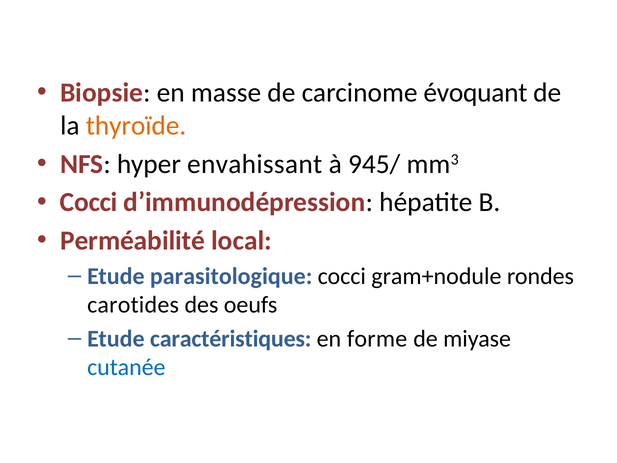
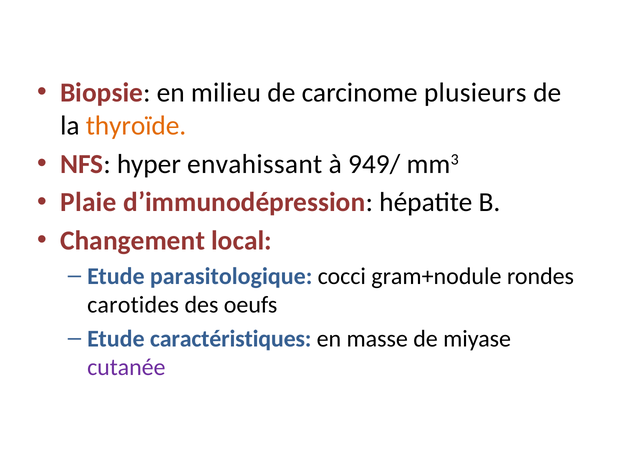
masse: masse -> milieu
évoquant: évoquant -> plusieurs
945/: 945/ -> 949/
Cocci at (89, 202): Cocci -> Plaie
Perméabilité: Perméabilité -> Changement
forme: forme -> masse
cutanée colour: blue -> purple
